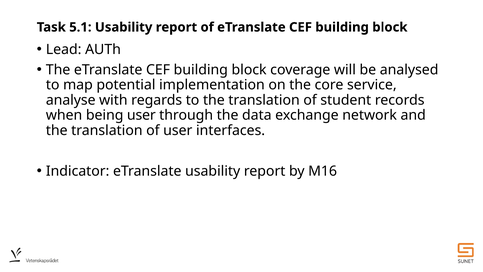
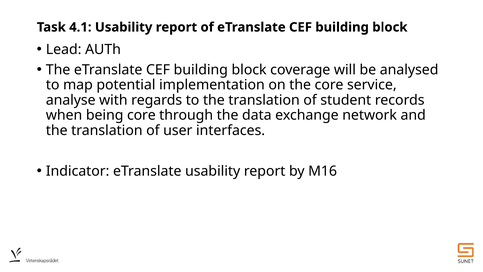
5.1: 5.1 -> 4.1
being user: user -> core
